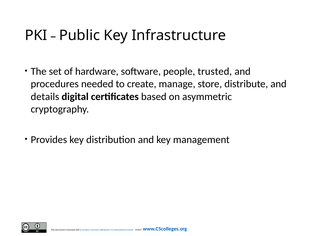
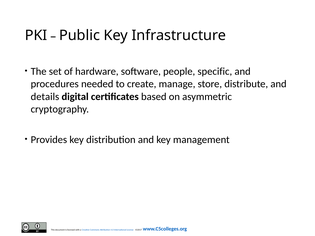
trusted: trusted -> specific
